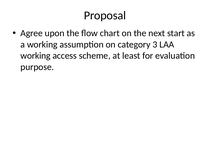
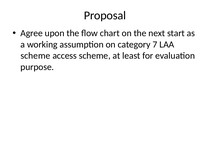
3: 3 -> 7
working at (35, 56): working -> scheme
